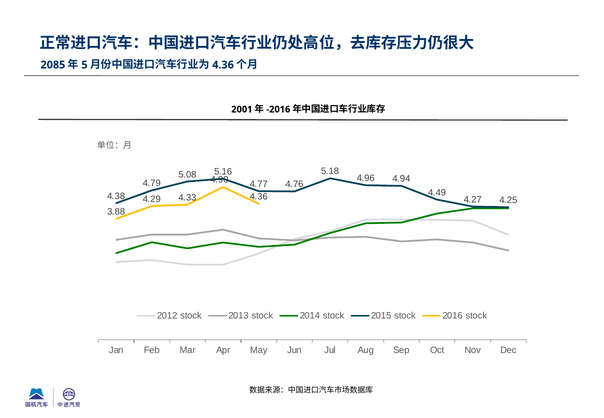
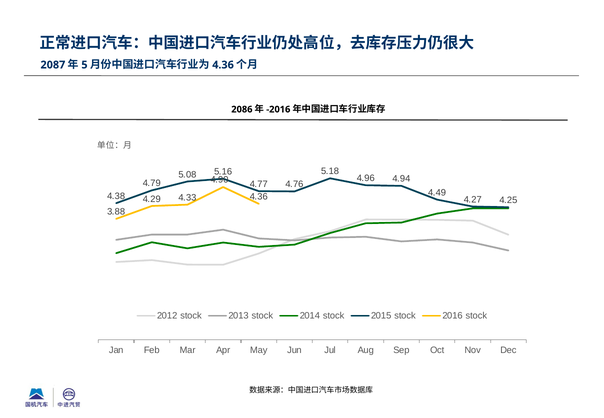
2085: 2085 -> 2087
2001: 2001 -> 2086
